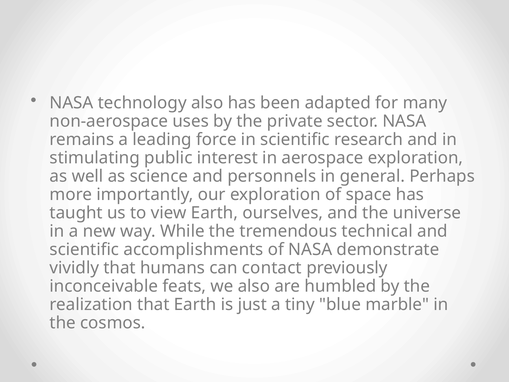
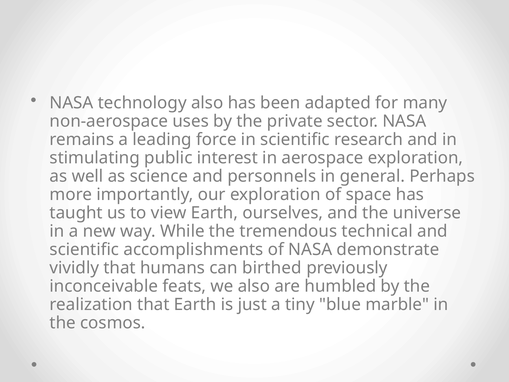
contact: contact -> birthed
